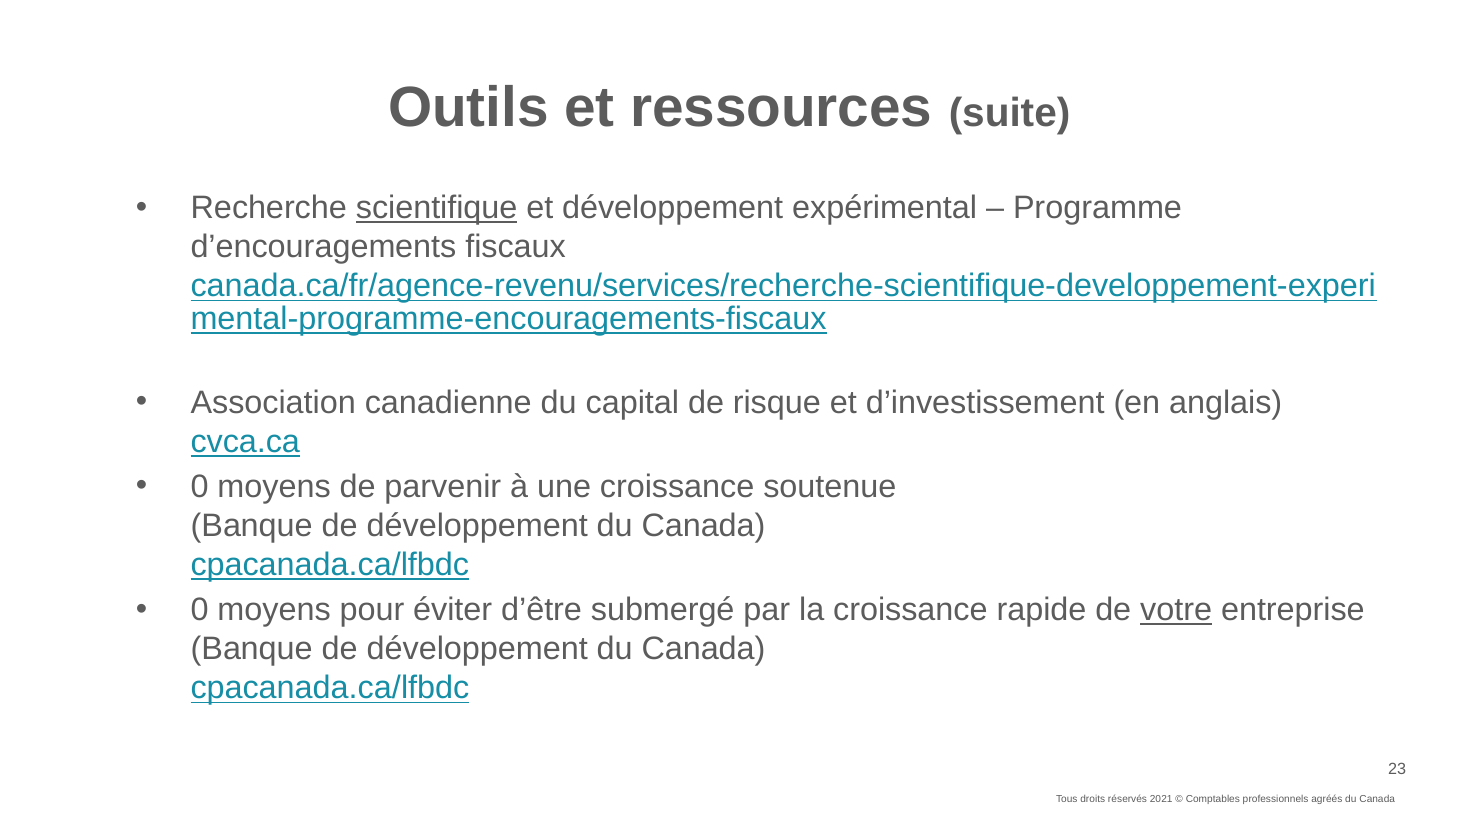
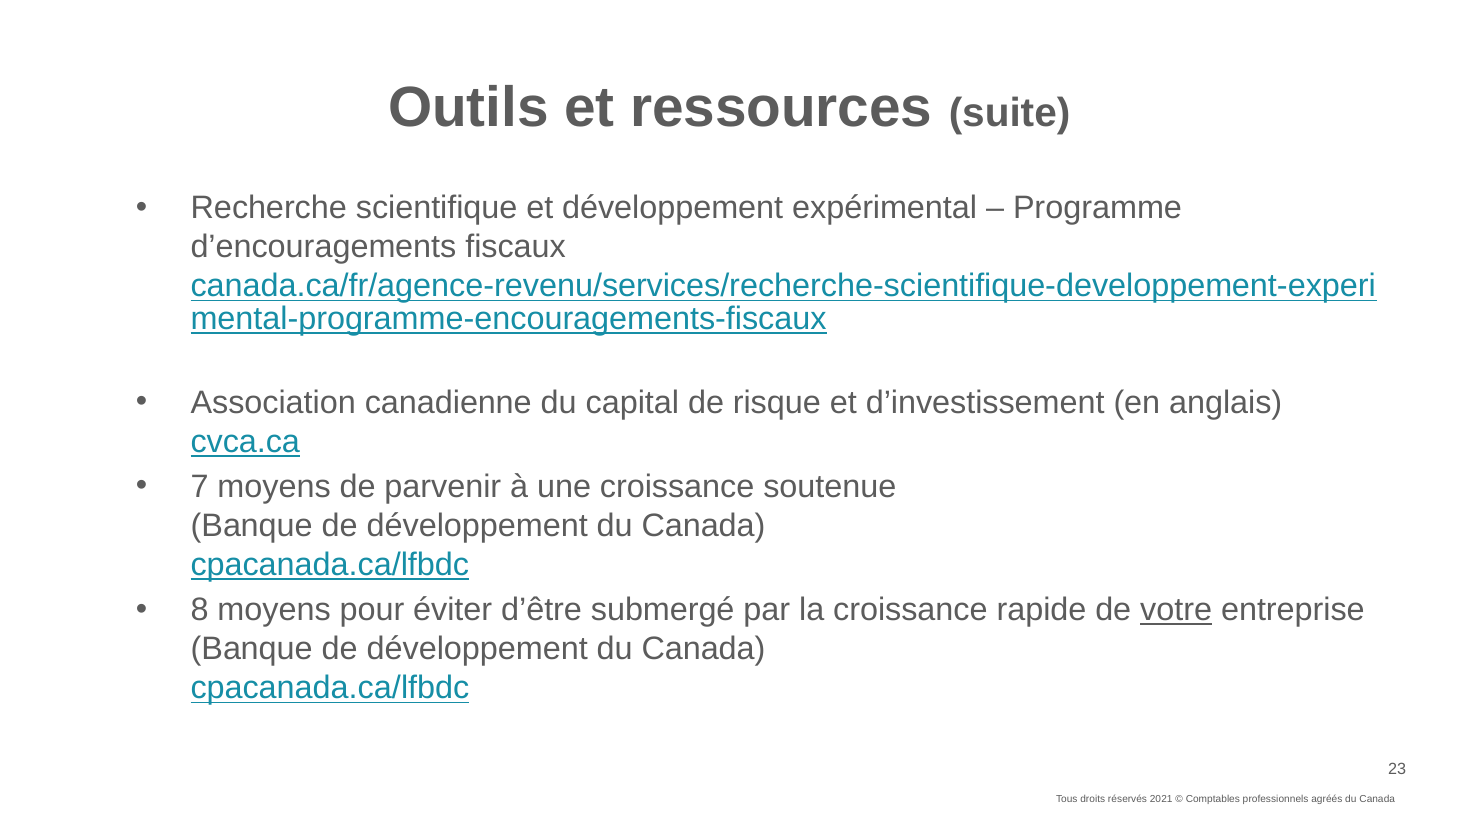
scientifique underline: present -> none
0 at (200, 487): 0 -> 7
0 at (200, 610): 0 -> 8
